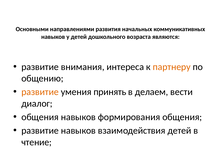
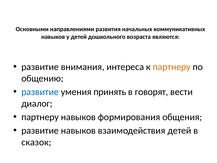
развитие at (40, 92) colour: orange -> blue
делаем: делаем -> говорят
общения at (40, 117): общения -> партнеру
чтение: чтение -> сказок
